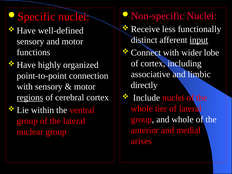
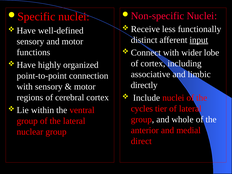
regions underline: present -> none
whole at (142, 109): whole -> cycles
arises: arises -> direct
